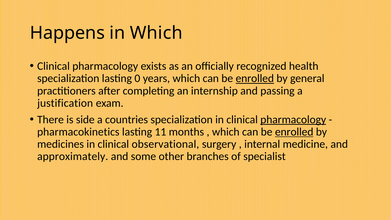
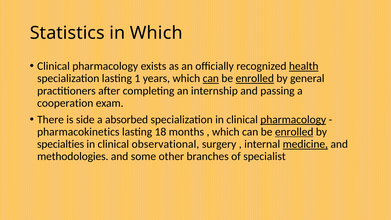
Happens: Happens -> Statistics
health underline: none -> present
0: 0 -> 1
can at (211, 78) underline: none -> present
justification: justification -> cooperation
countries: countries -> absorbed
11: 11 -> 18
medicines: medicines -> specialties
medicine underline: none -> present
approximately: approximately -> methodologies
